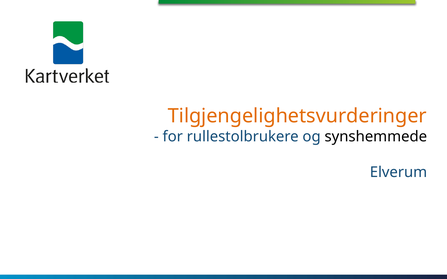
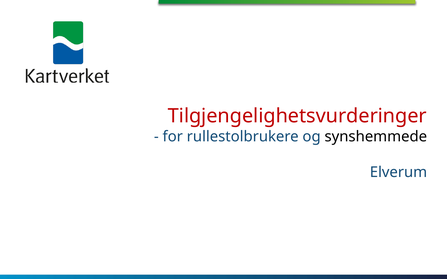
Tilgjengelighetsvurderinger colour: orange -> red
